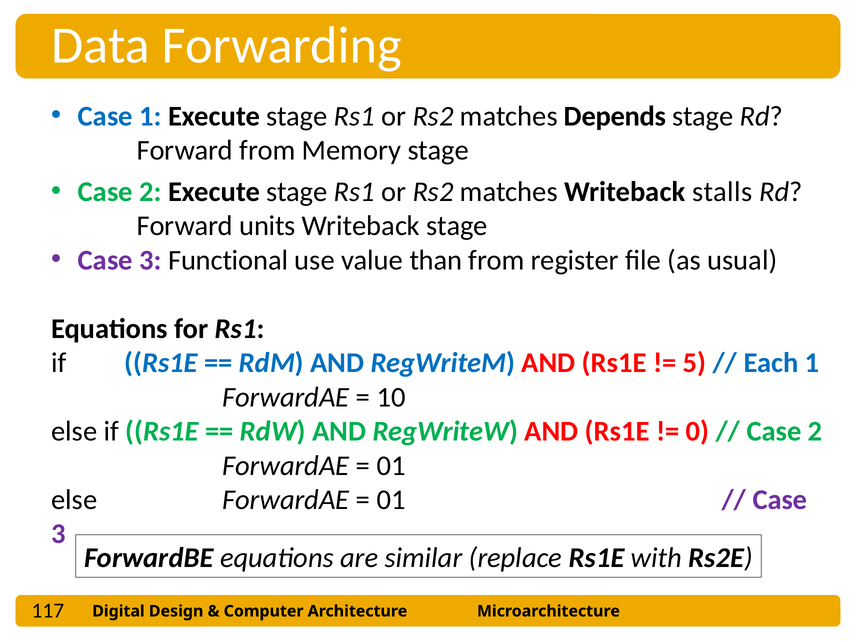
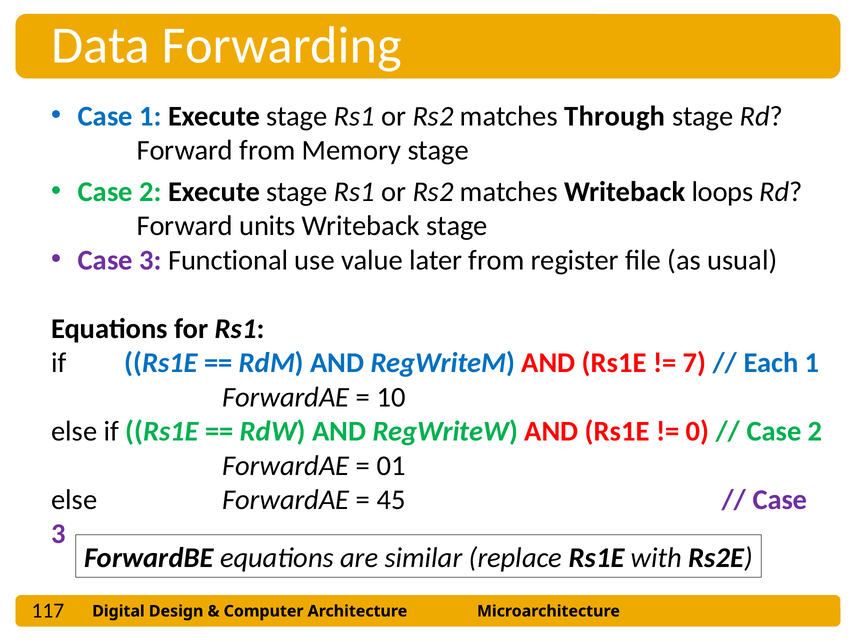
Depends: Depends -> Through
stalls: stalls -> loops
than: than -> later
5: 5 -> 7
01 at (391, 500): 01 -> 45
